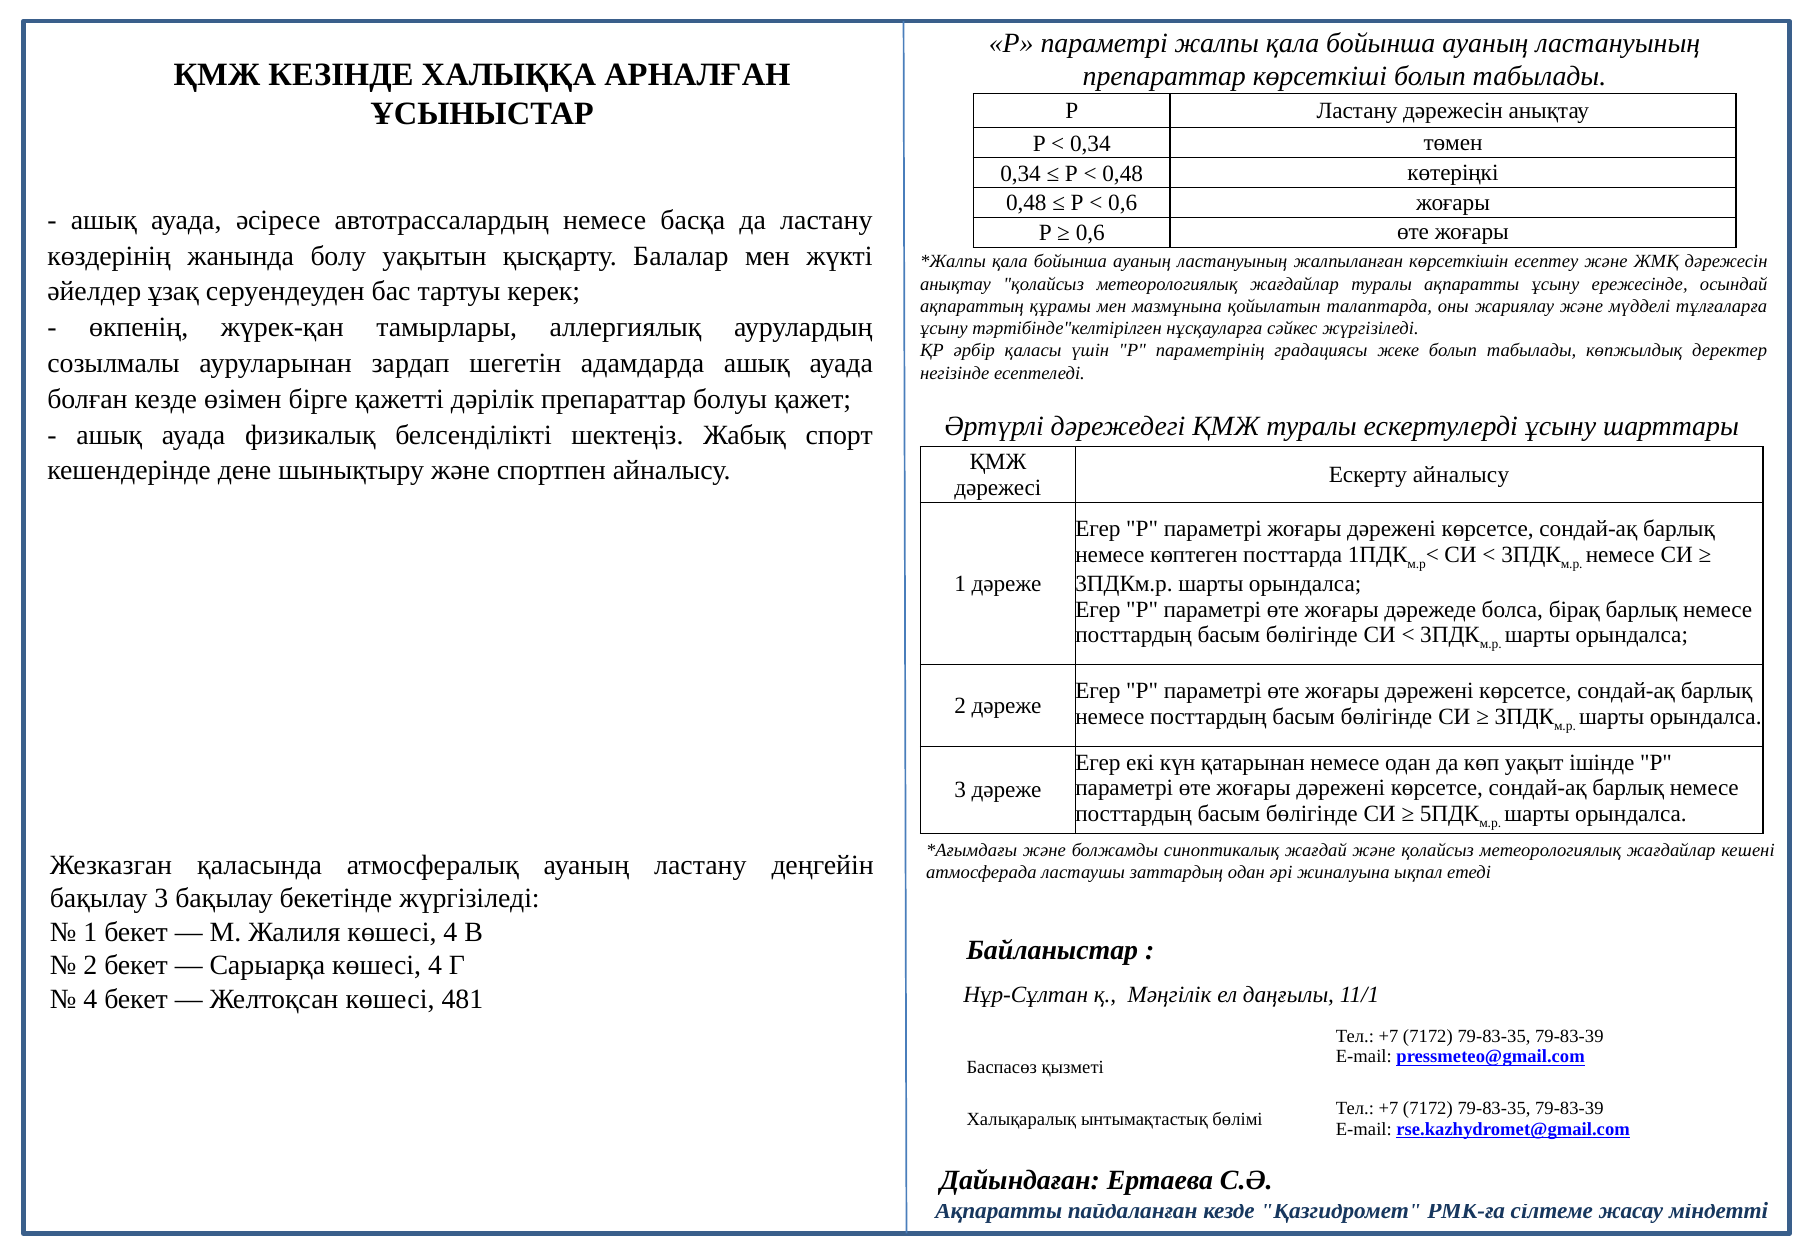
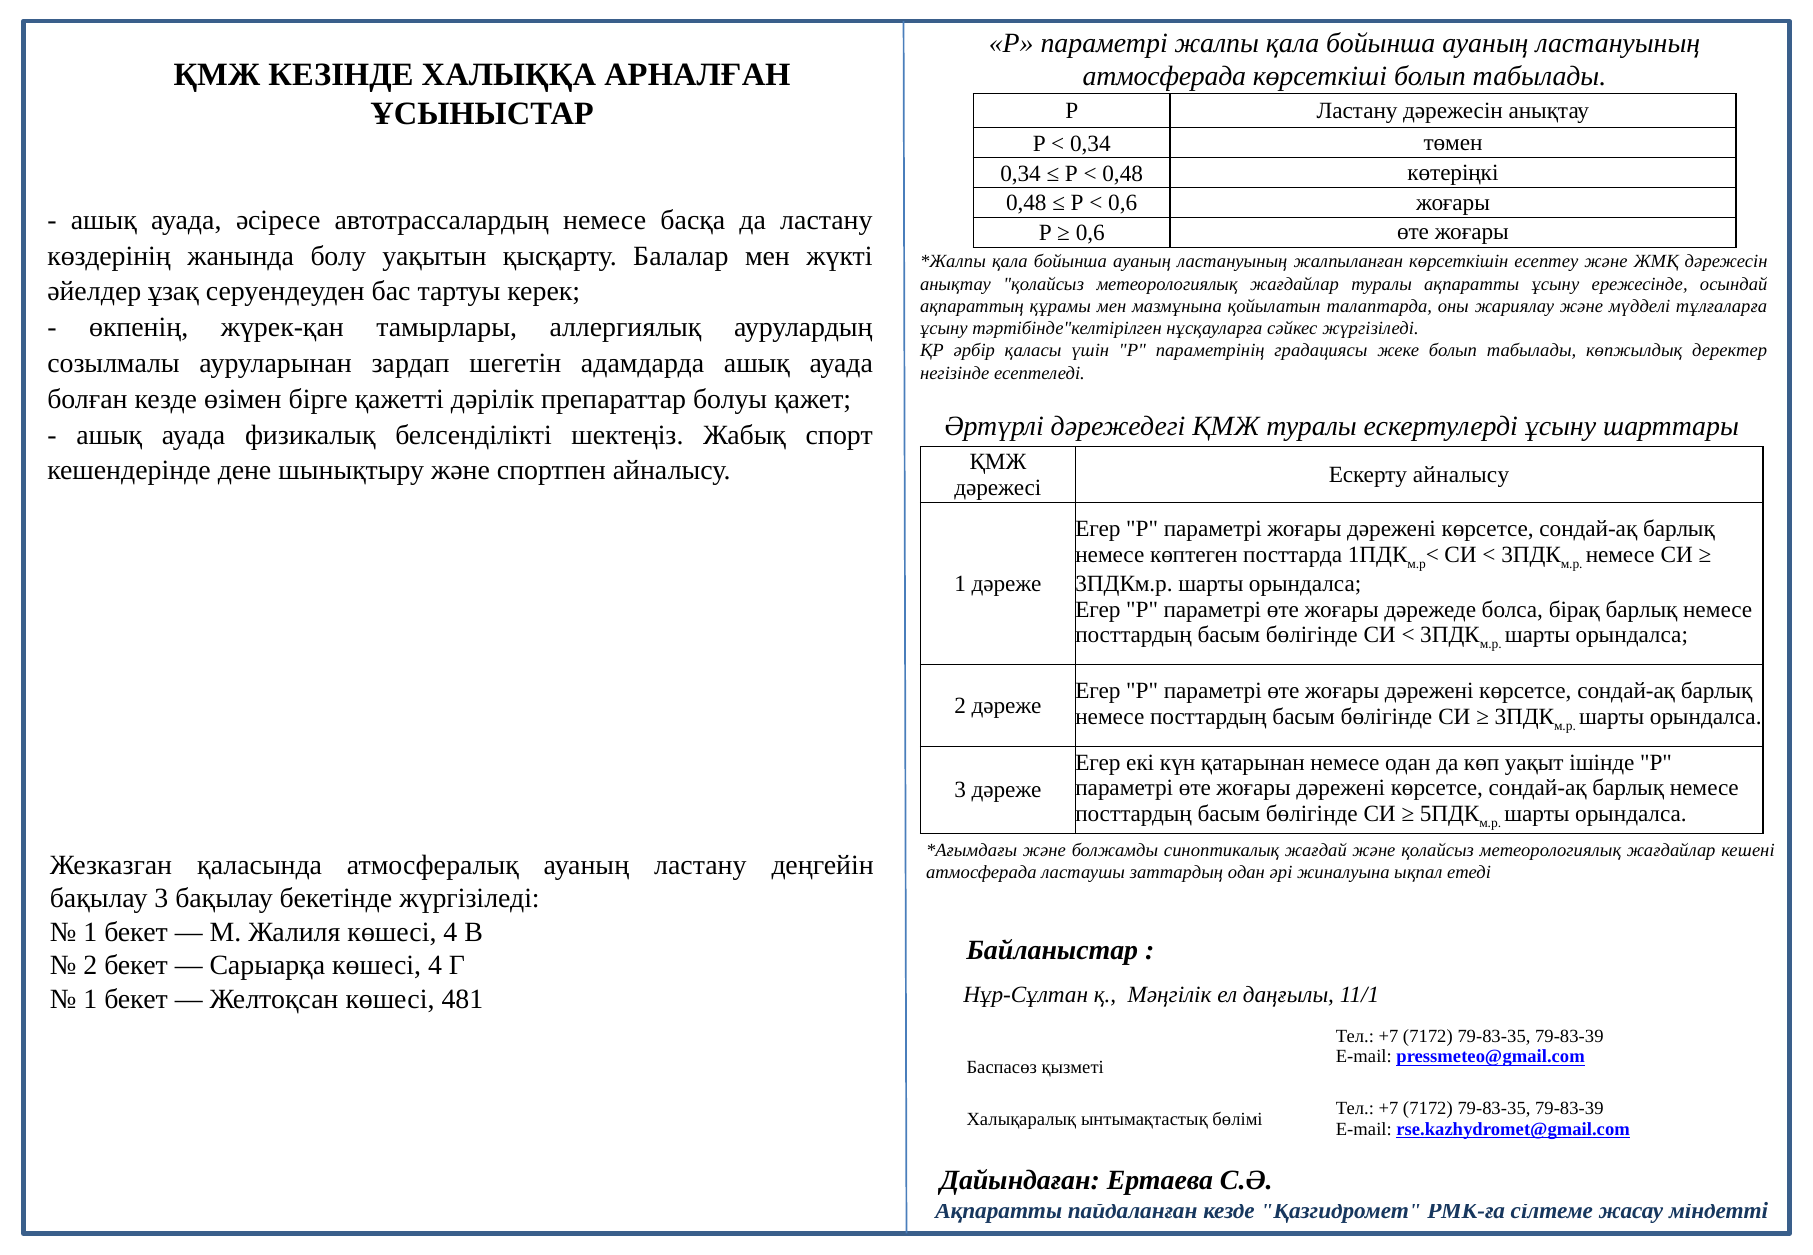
препараттар at (1164, 76): препараттар -> атмосферада
4 at (90, 999): 4 -> 1
